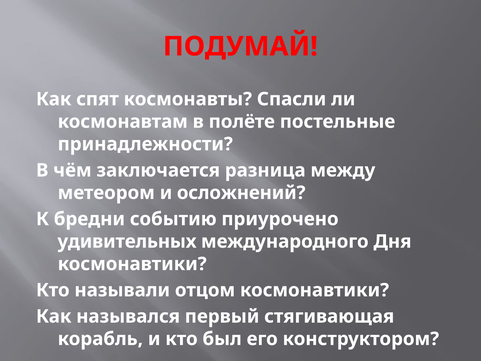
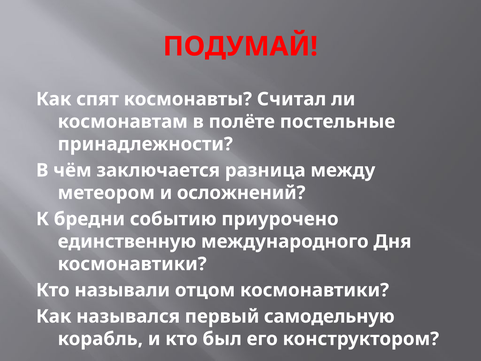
Спасли: Спасли -> Считал
удивительных: удивительных -> единственную
стягивающая: стягивающая -> самодельную
